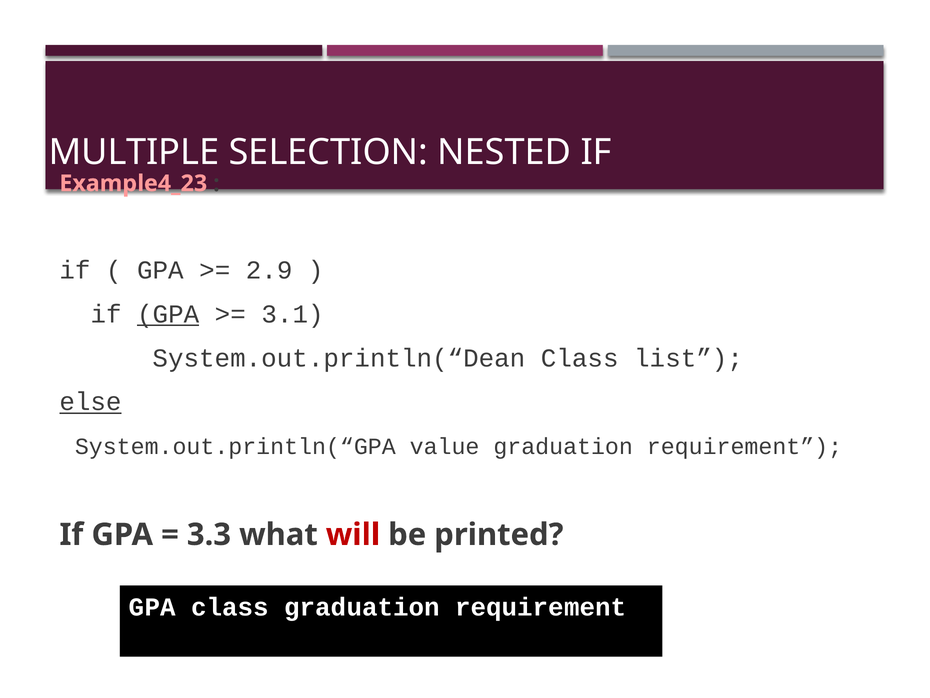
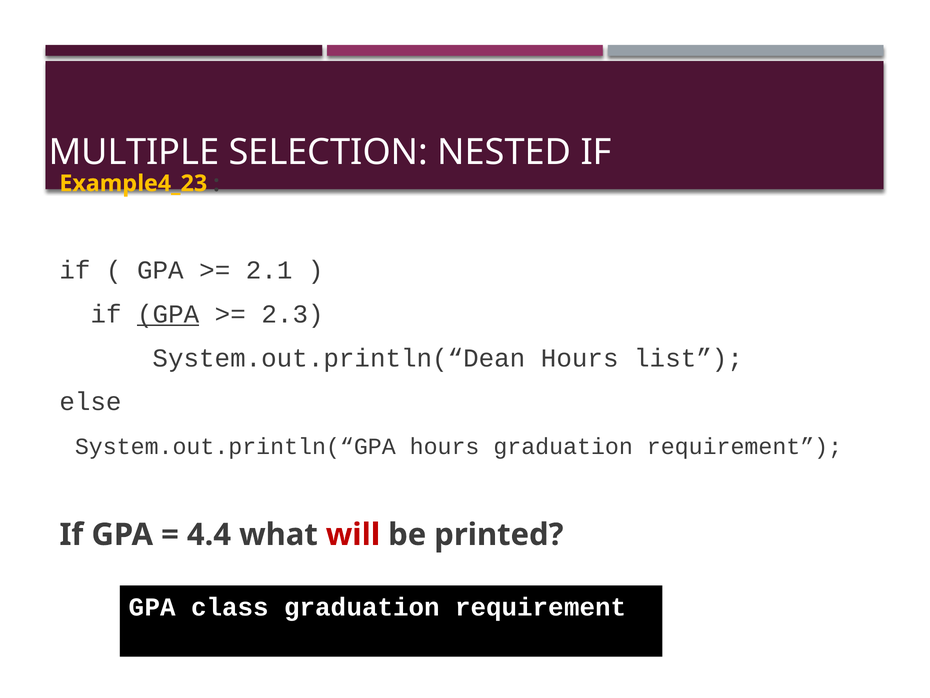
Example4_23 colour: pink -> yellow
2.9: 2.9 -> 2.1
3.1: 3.1 -> 2.3
System.out.println(“Dean Class: Class -> Hours
else underline: present -> none
System.out.println(“GPA value: value -> hours
3.3: 3.3 -> 4.4
